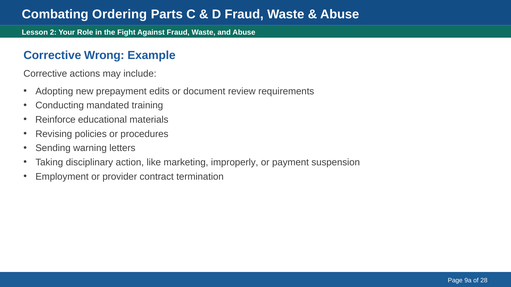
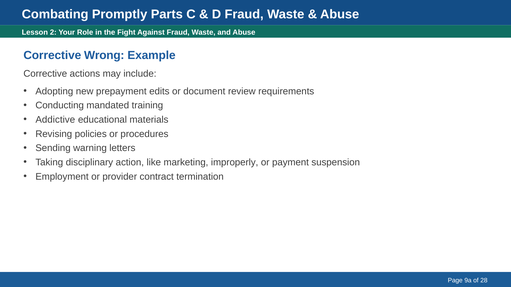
Ordering: Ordering -> Promptly
Reinforce: Reinforce -> Addictive
